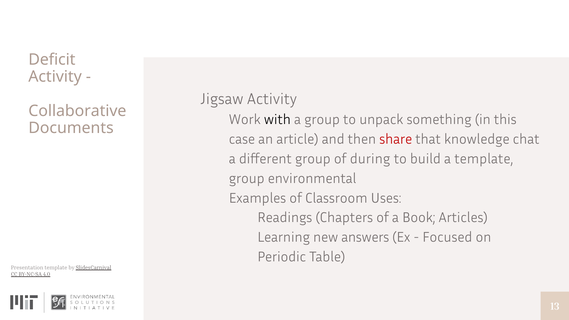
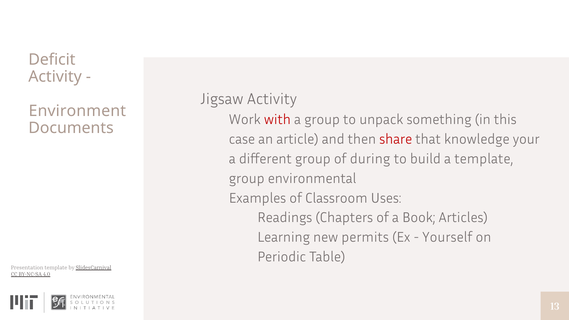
Collaborative: Collaborative -> Environment
with colour: black -> red
chat: chat -> your
answers: answers -> permits
Focused: Focused -> Yourself
